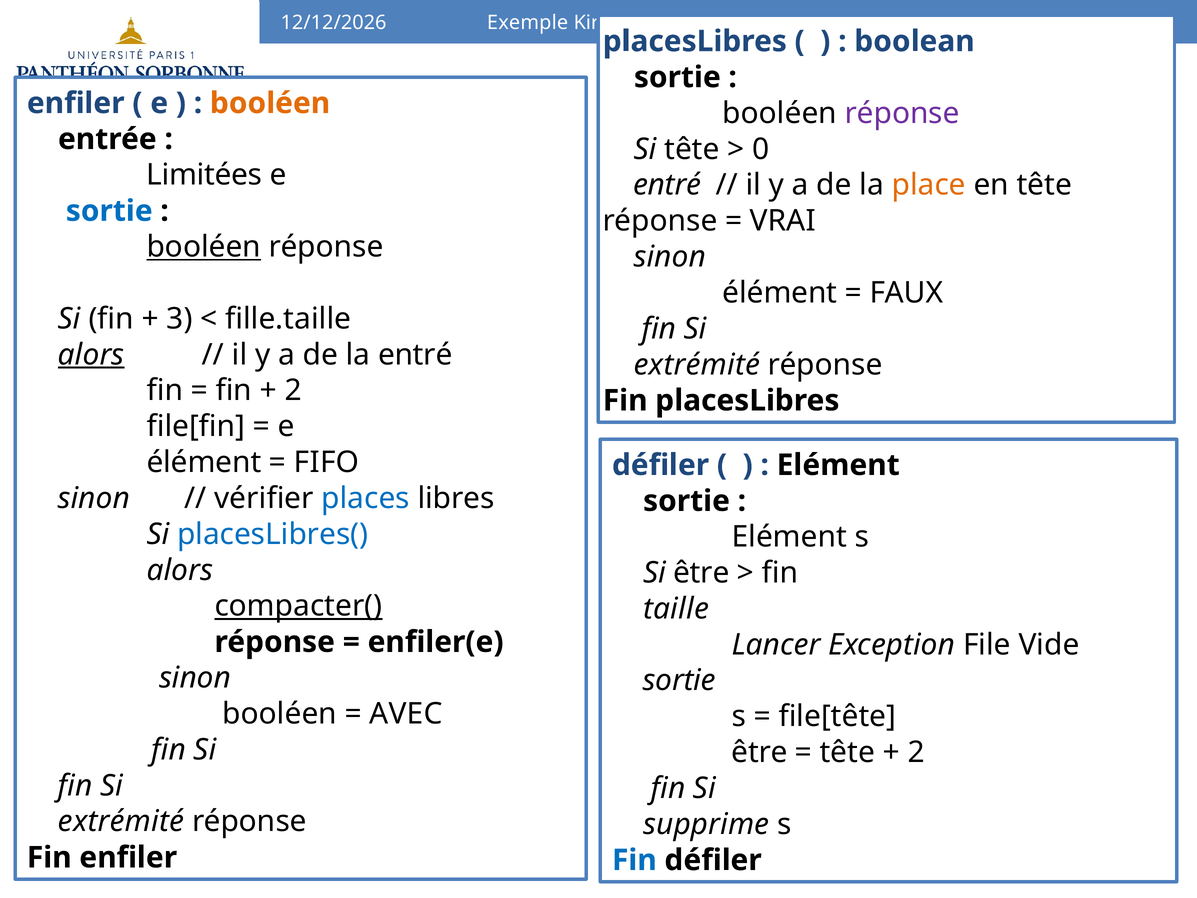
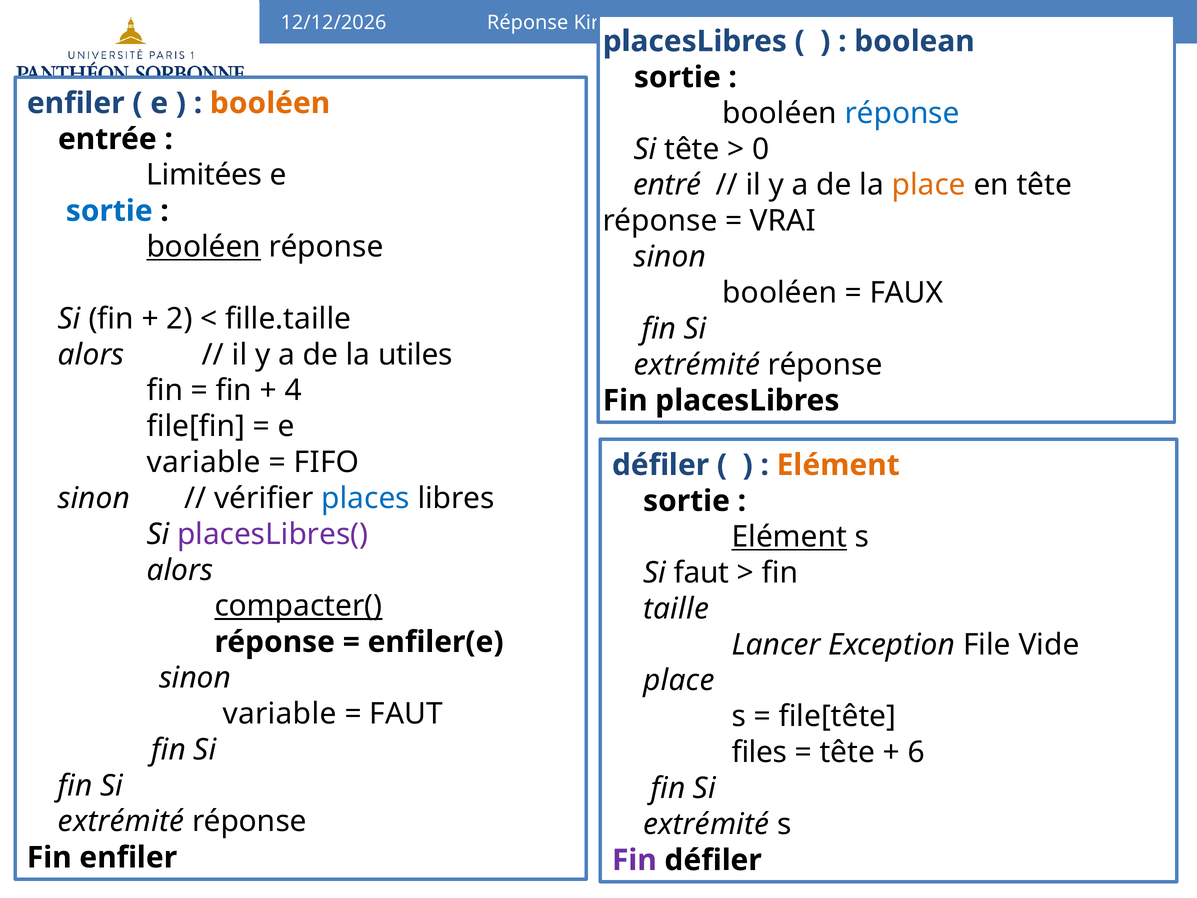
Exemple at (528, 23): Exemple -> Réponse
réponse at (902, 113) colour: purple -> blue
élément at (780, 293): élément -> booléen
3: 3 -> 2
alors at (91, 355) underline: present -> none
la entré: entré -> utiles
2 at (293, 390): 2 -> 4
élément at (204, 462): élément -> variable
Elément at (838, 465) colour: black -> orange
placesLibres( colour: blue -> purple
Elément at (789, 537) underline: none -> present
Si être: être -> faut
sortie at (679, 680): sortie -> place
booléen at (280, 714): booléen -> variable
AVEC at (406, 714): AVEC -> FAUT
être at (759, 752): être -> files
2 at (916, 752): 2 -> 6
supprime at (706, 824): supprime -> extrémité
Fin at (634, 860) colour: blue -> purple
